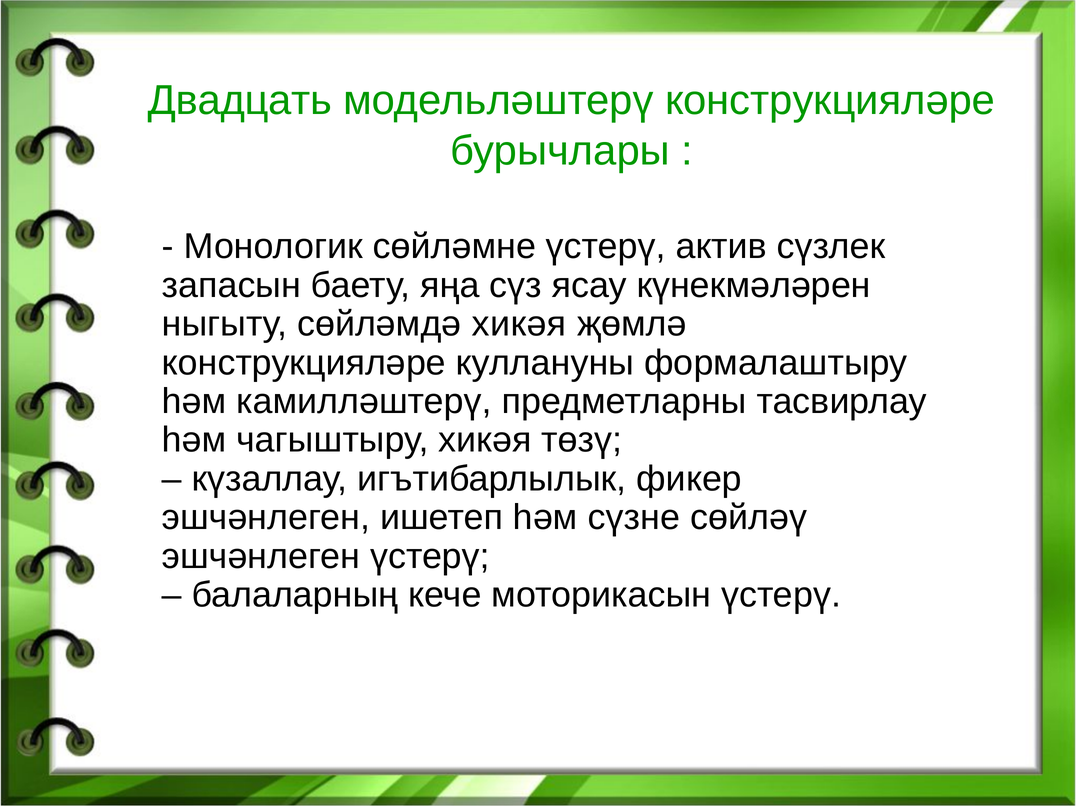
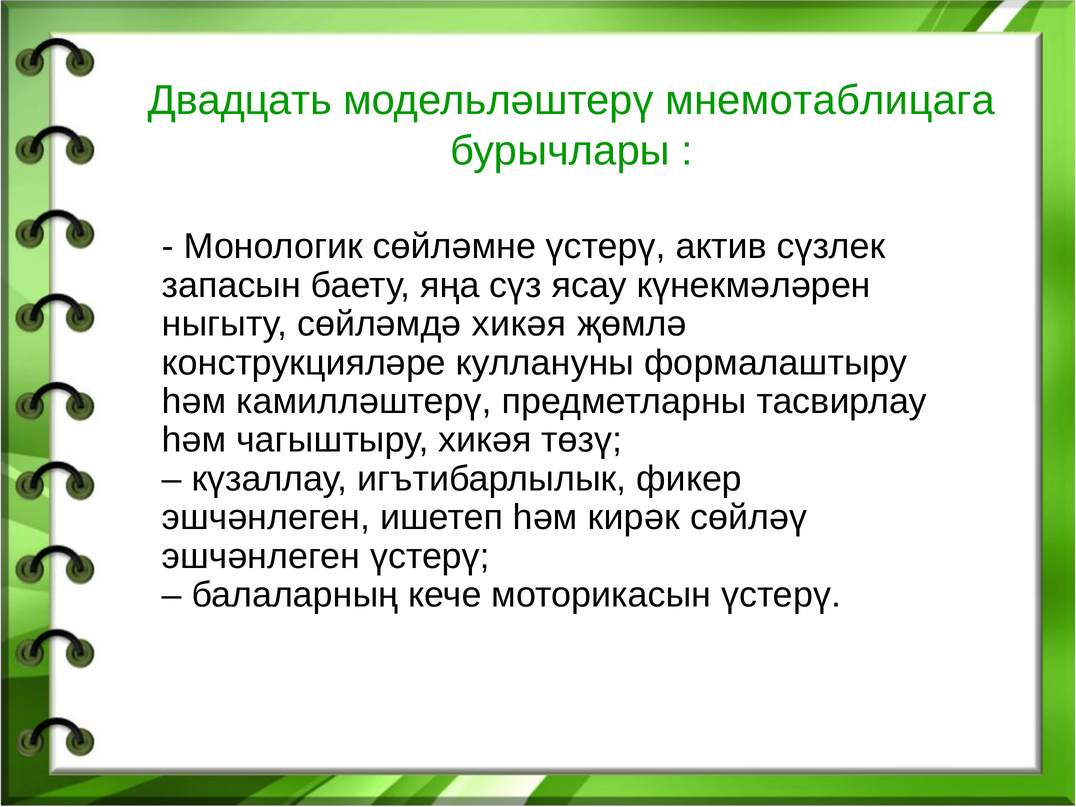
модельләштерү конструкцияләре: конструкцияләре -> мнемотаблицага
сүзне: сүзне -> кирәк
